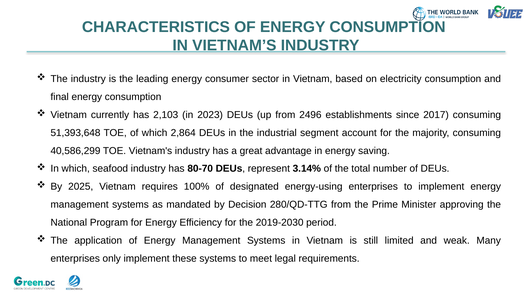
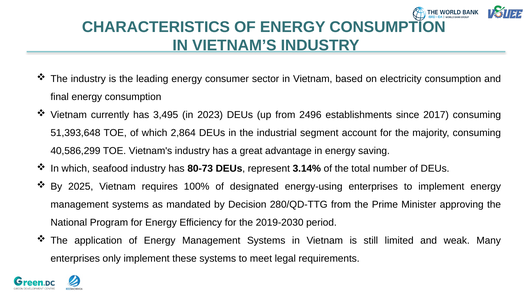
2,103: 2,103 -> 3,495
80-70: 80-70 -> 80-73
